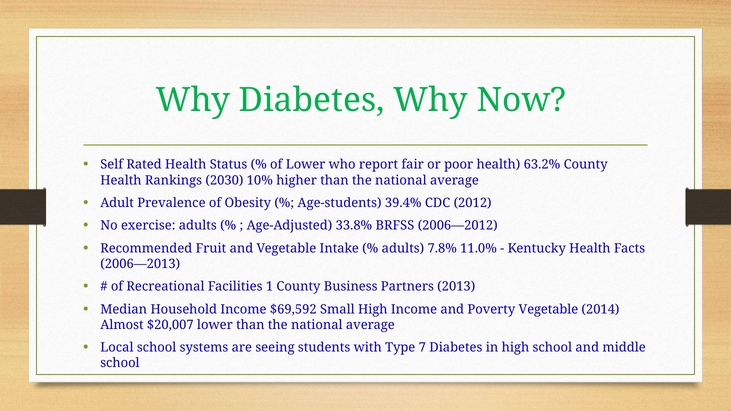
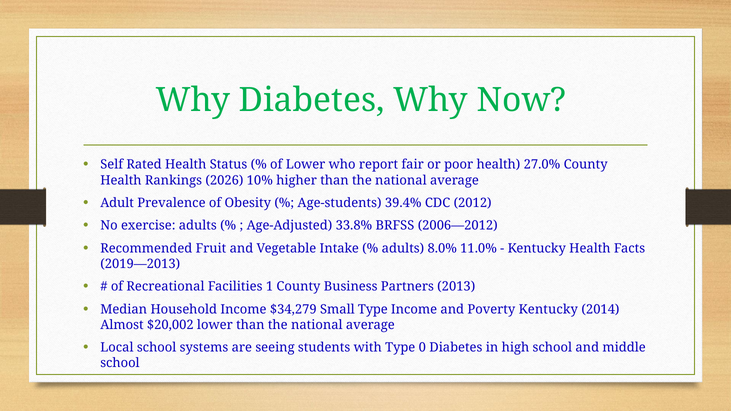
63.2%: 63.2% -> 27.0%
2030: 2030 -> 2026
7.8%: 7.8% -> 8.0%
2006—2013: 2006—2013 -> 2019—2013
$69,592: $69,592 -> $34,279
Small High: High -> Type
Poverty Vegetable: Vegetable -> Kentucky
$20,007: $20,007 -> $20,002
7: 7 -> 0
